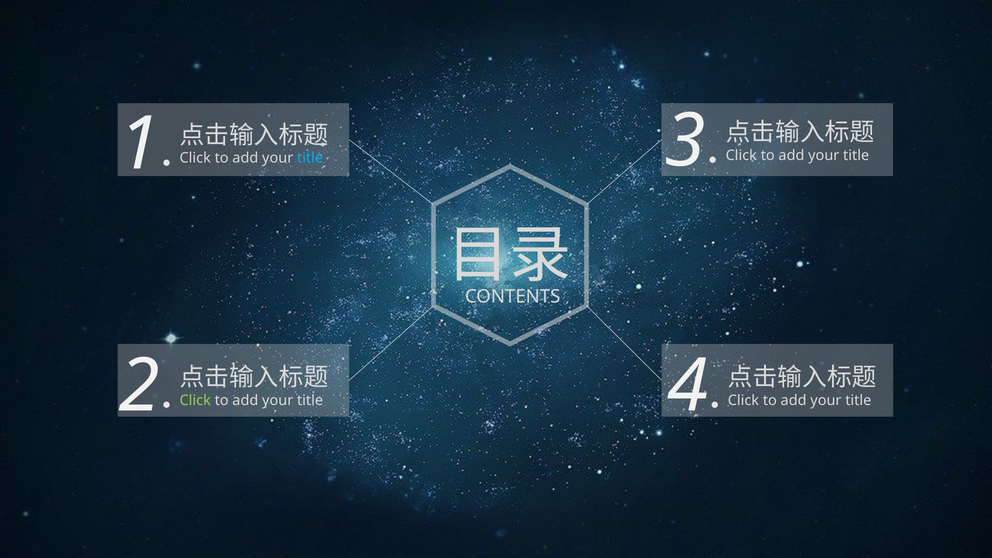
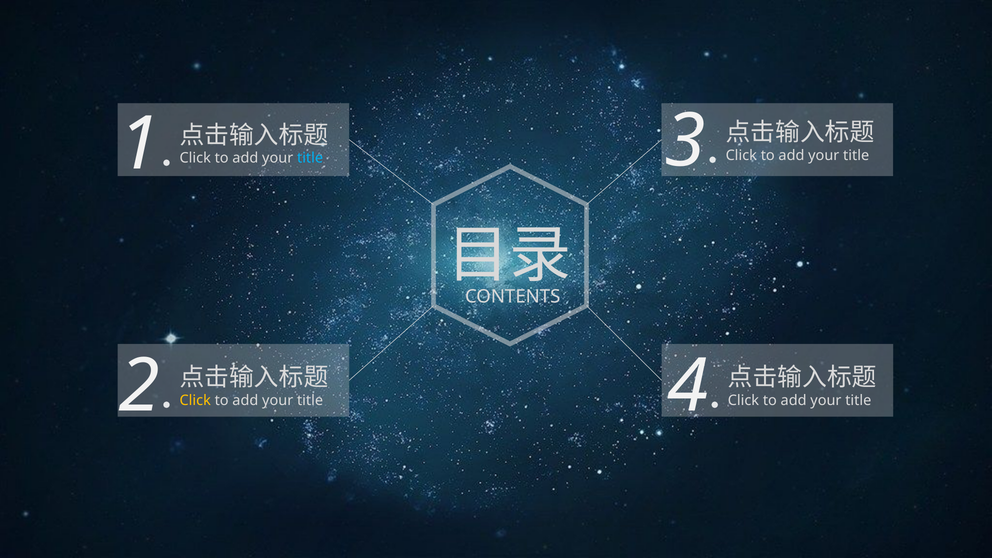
Click at (195, 400) colour: light green -> yellow
